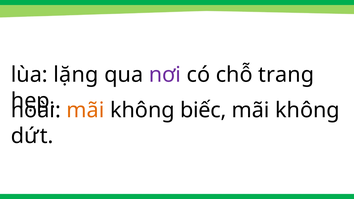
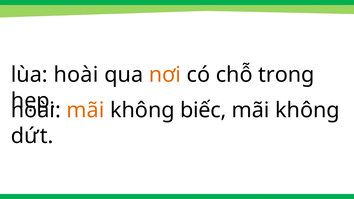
lùa lặng: lặng -> hoài
nơi colour: purple -> orange
trang: trang -> trong
